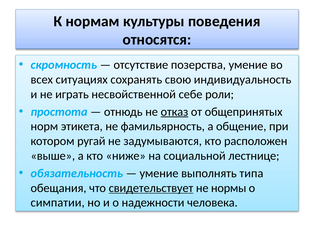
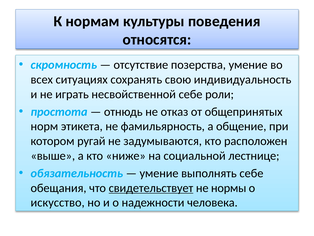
отказ underline: present -> none
выполнять типа: типа -> себе
симпатии: симпатии -> искусство
